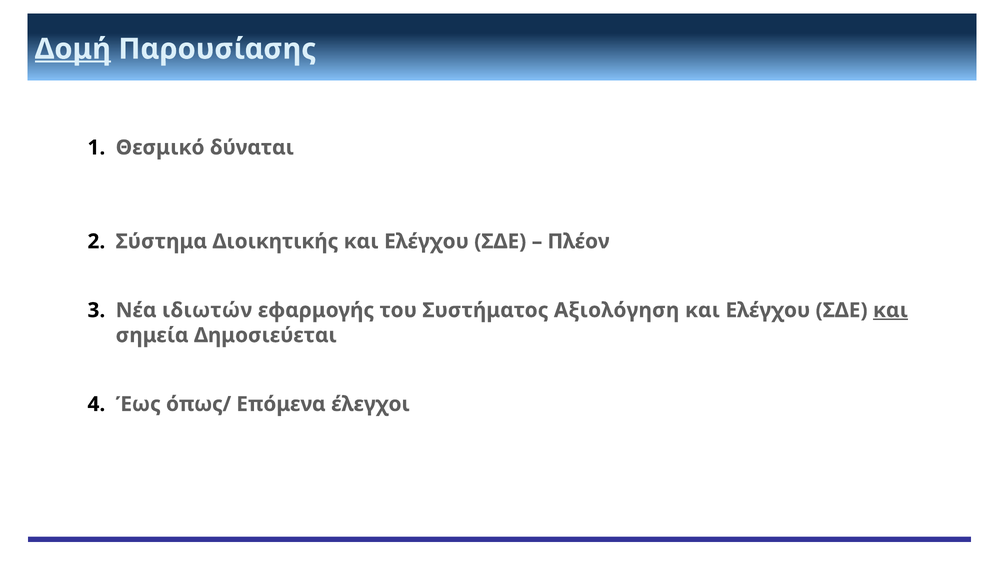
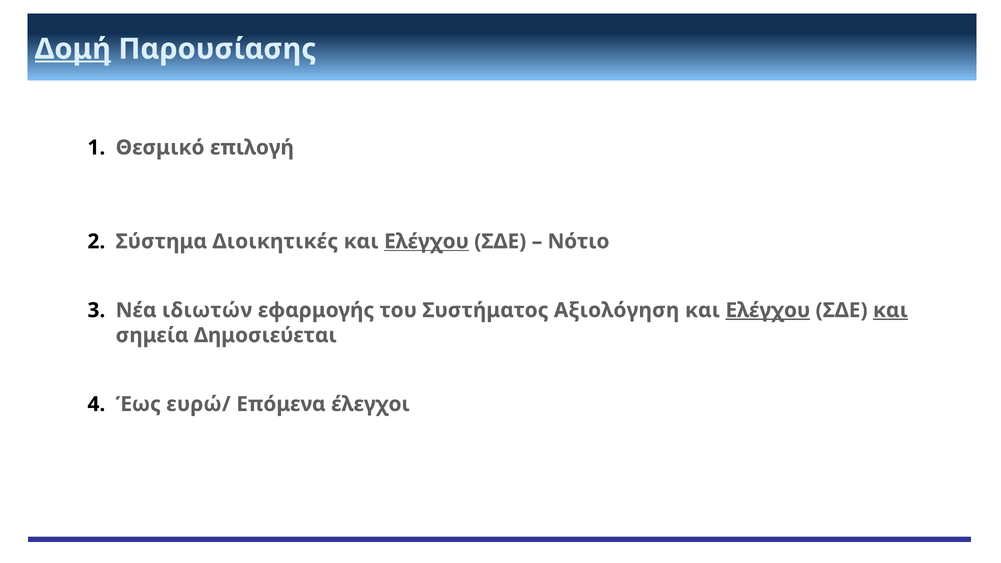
δύναται: δύναται -> επιλογή
Διοικητικής: Διοικητικής -> Διοικητικές
Ελέγχου at (426, 241) underline: none -> present
Πλέον: Πλέον -> Νότιο
Ελέγχου at (768, 310) underline: none -> present
όπως/: όπως/ -> ευρώ/
